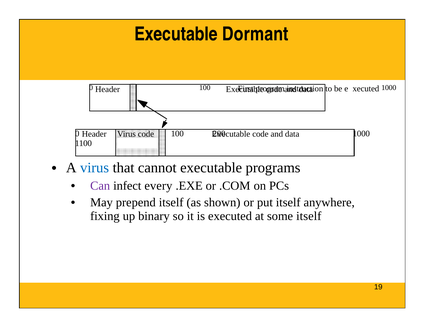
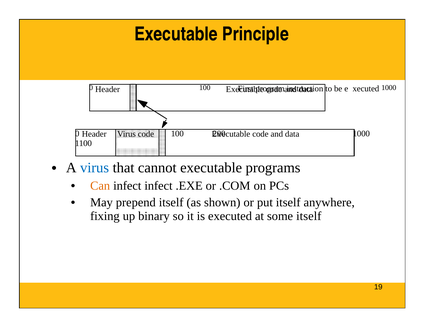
Dormant: Dormant -> Principle
Can colour: purple -> orange
infect every: every -> infect
